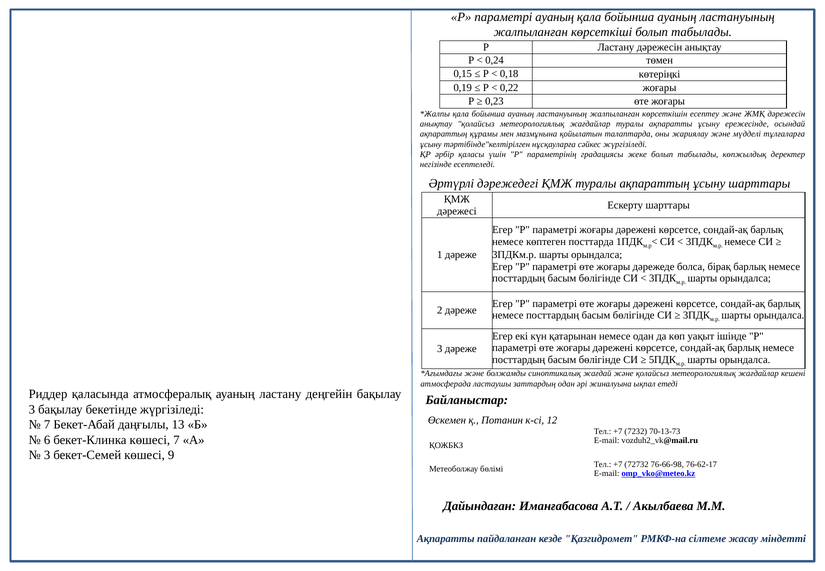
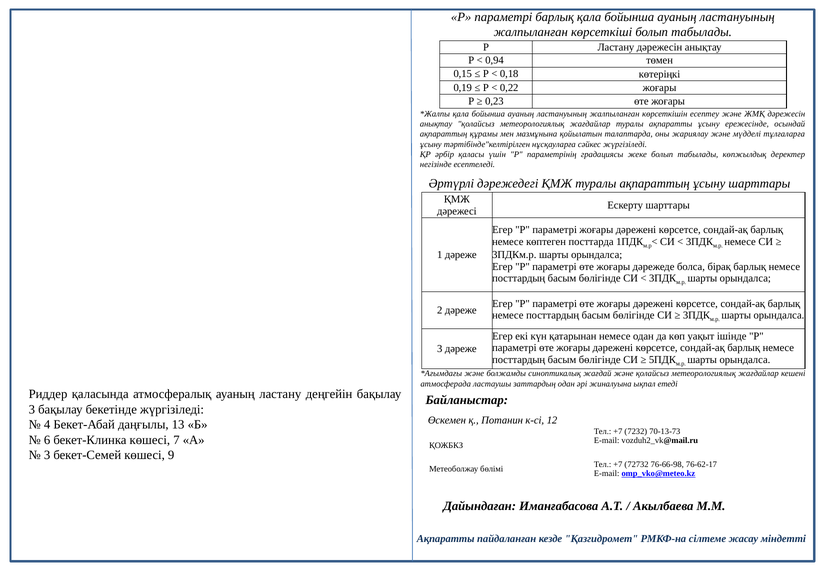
параметрі ауаның: ауаның -> барлық
0,24: 0,24 -> 0,94
7 at (47, 425): 7 -> 4
